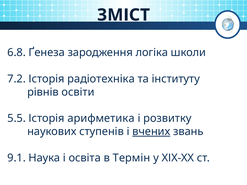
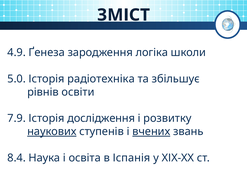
6.8: 6.8 -> 4.9
7.2: 7.2 -> 5.0
інституту: інституту -> збільшує
5.5: 5.5 -> 7.9
арифметика: арифметика -> дослідження
наукових underline: none -> present
9.1: 9.1 -> 8.4
Термін: Термін -> Іспанія
